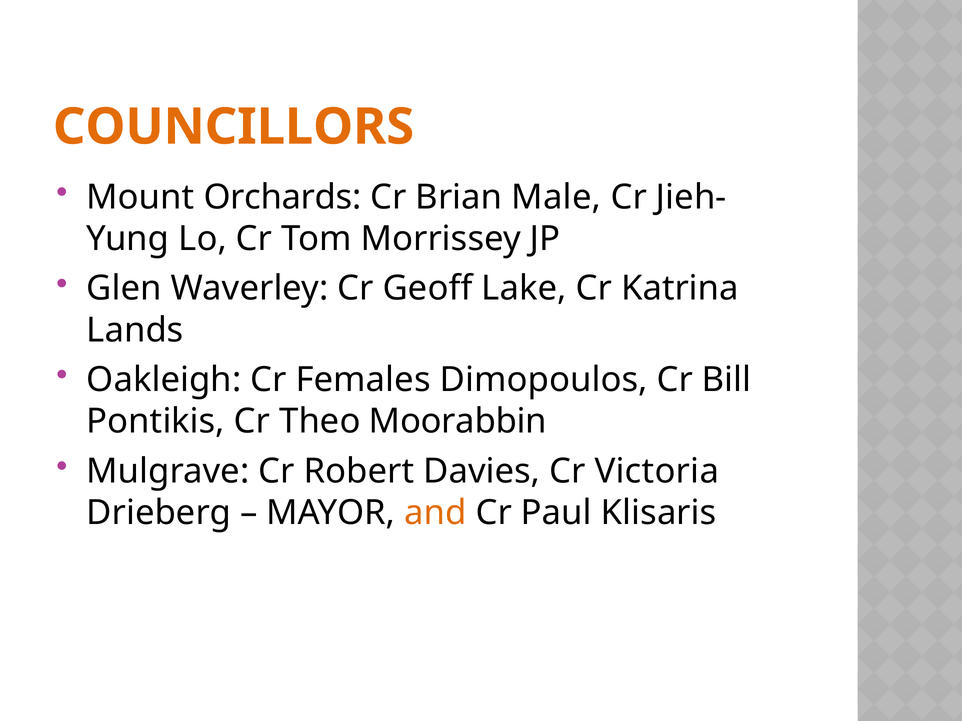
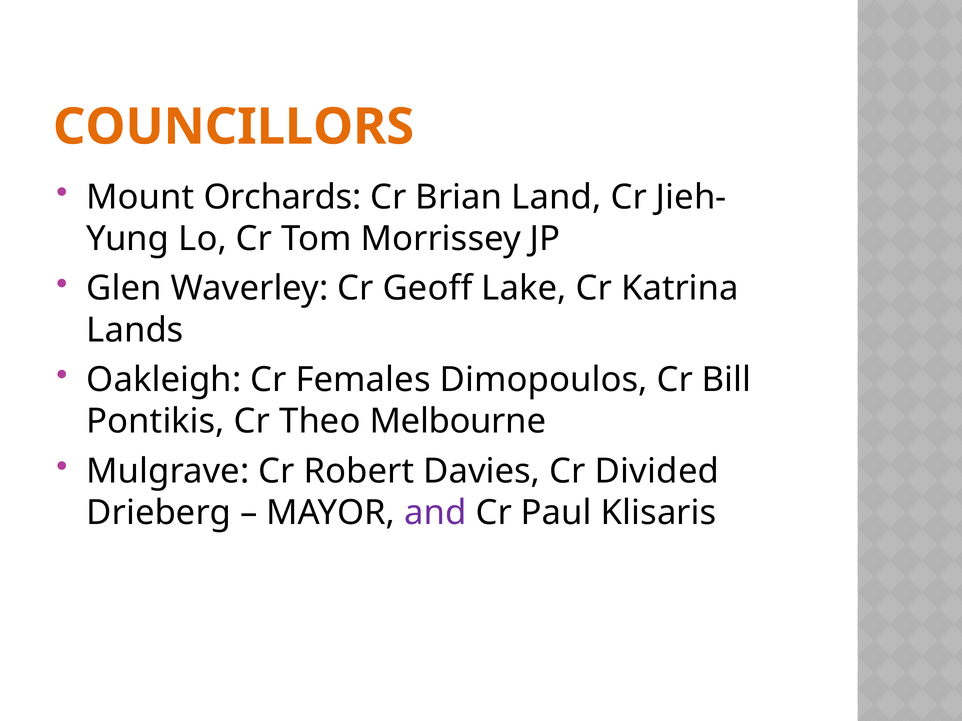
Male: Male -> Land
Moorabbin: Moorabbin -> Melbourne
Victoria: Victoria -> Divided
and colour: orange -> purple
